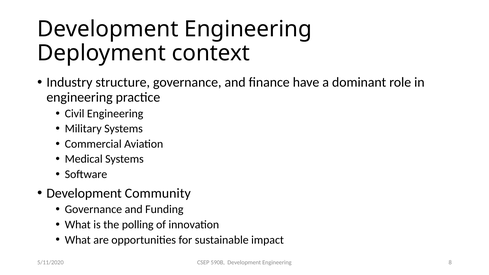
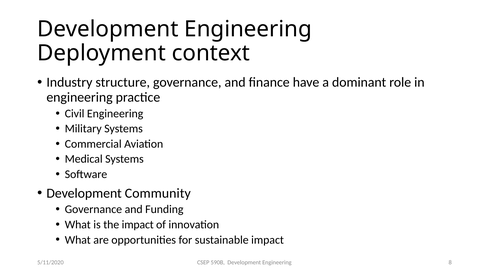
the polling: polling -> impact
